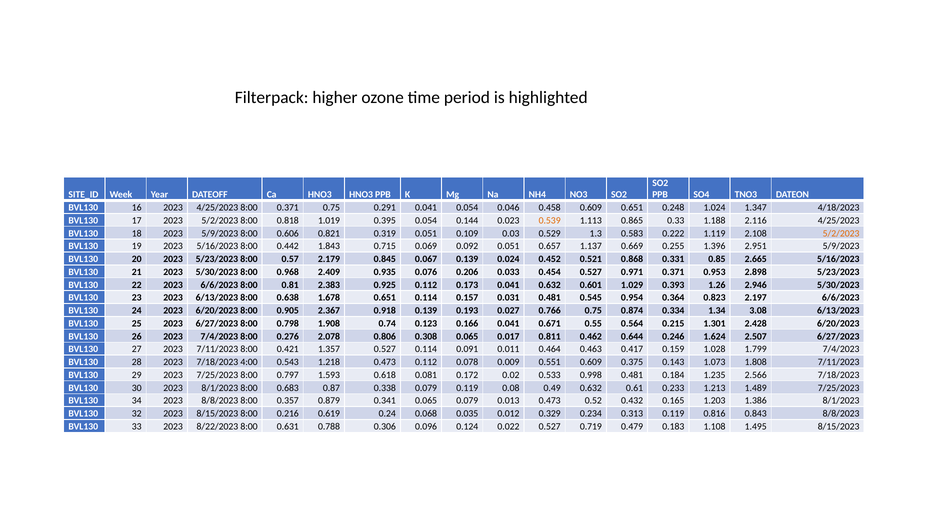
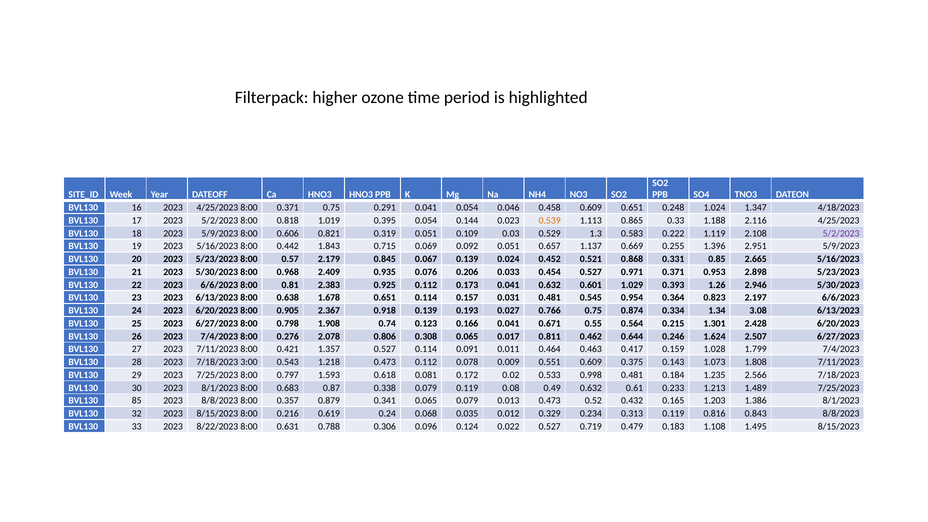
5/2/2023 at (841, 233) colour: orange -> purple
4:00: 4:00 -> 3:00
34: 34 -> 85
